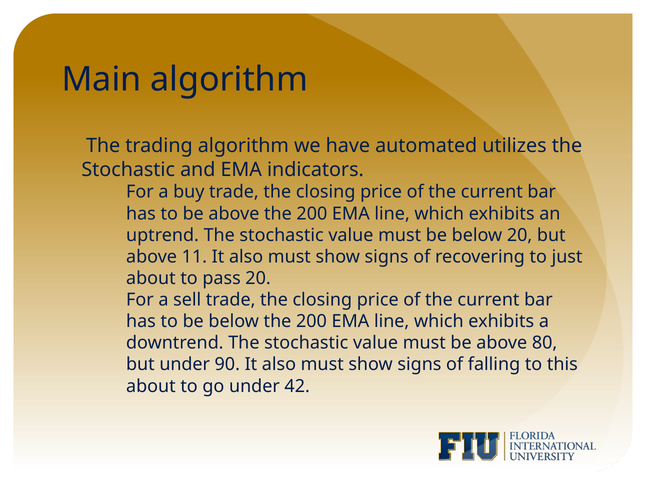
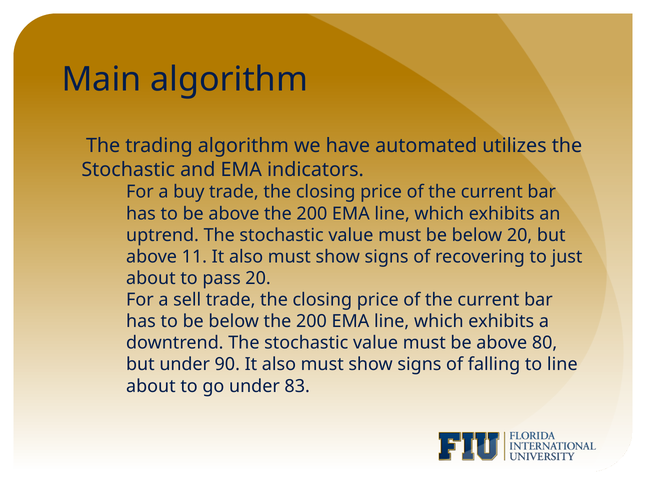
to this: this -> line
42: 42 -> 83
